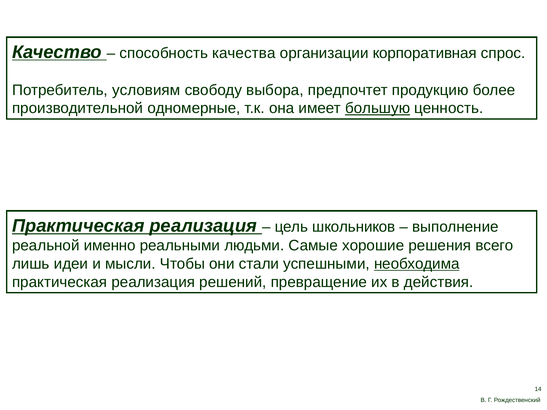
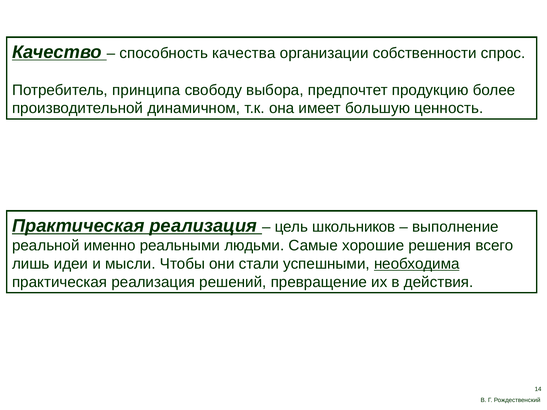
корпоративная: корпоративная -> собственности
условиям: условиям -> принципа
одномерные: одномерные -> динамичном
большую underline: present -> none
